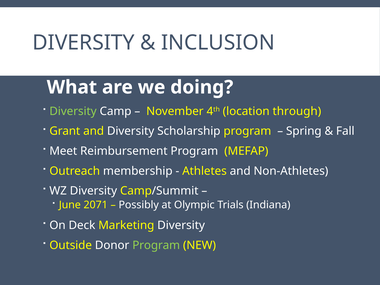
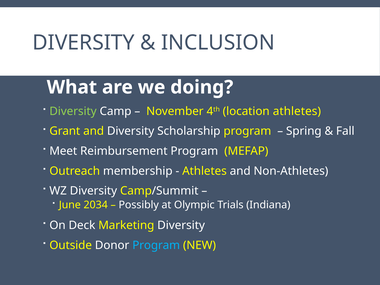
location through: through -> athletes
2071: 2071 -> 2034
Program at (156, 245) colour: light green -> light blue
